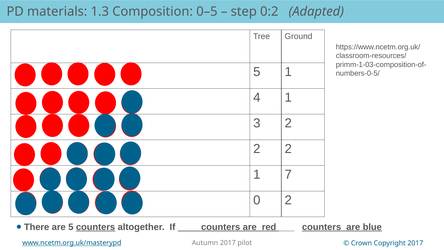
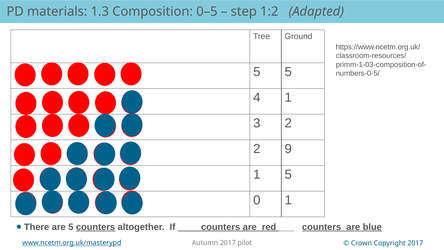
0:2: 0:2 -> 1:2
5 1: 1 -> 5
2 at (288, 149): 2 -> 9
1 7: 7 -> 5
0 2: 2 -> 1
